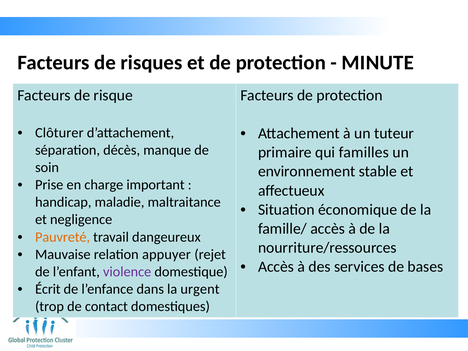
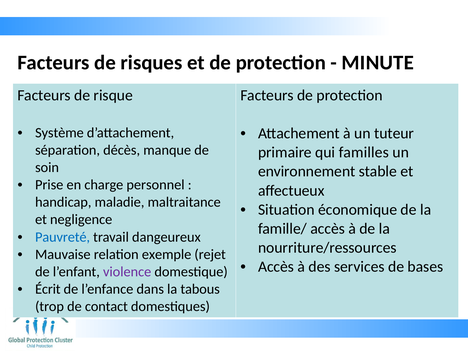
Clôturer: Clôturer -> Système
important: important -> personnel
Pauvreté colour: orange -> blue
appuyer: appuyer -> exemple
urgent: urgent -> tabous
